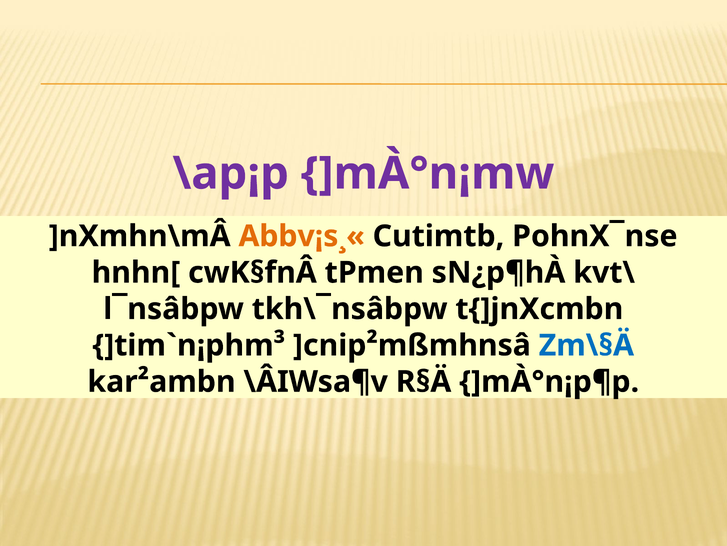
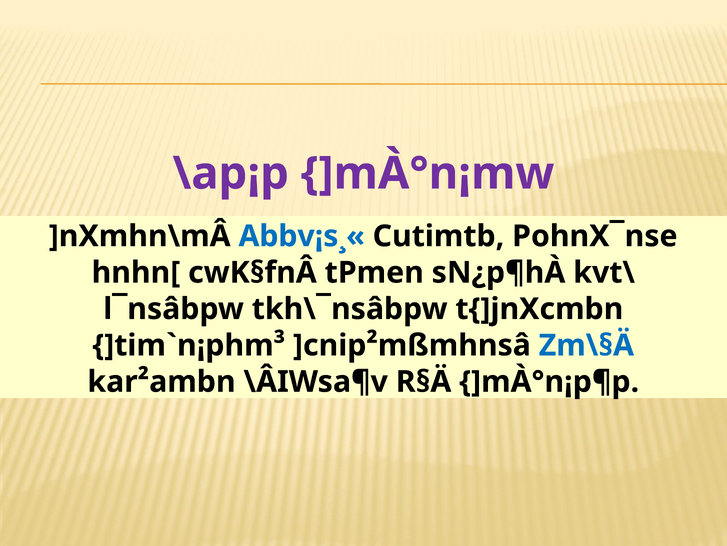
Abbv¡s¸« colour: orange -> blue
